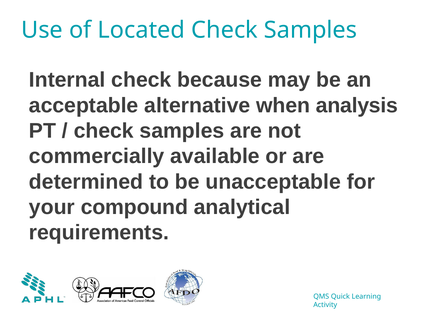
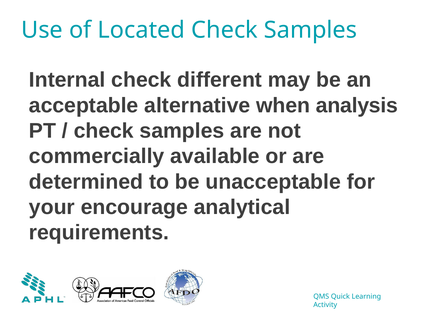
because: because -> different
compound: compound -> encourage
